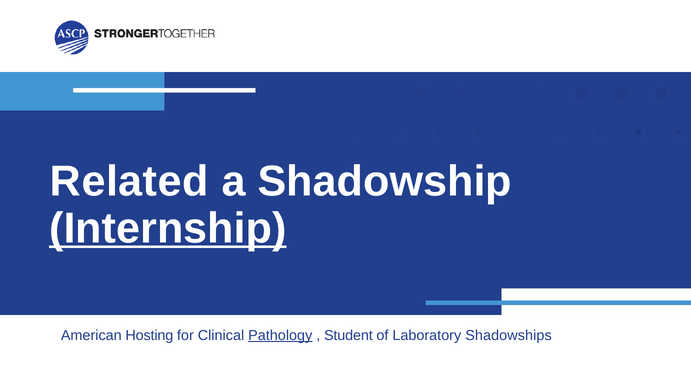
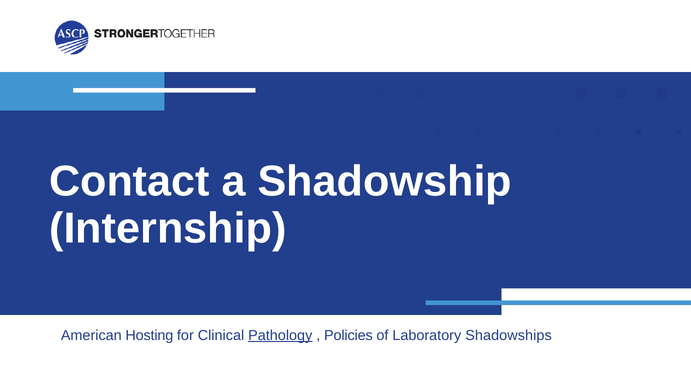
Related: Related -> Contact
Internship underline: present -> none
Student: Student -> Policies
